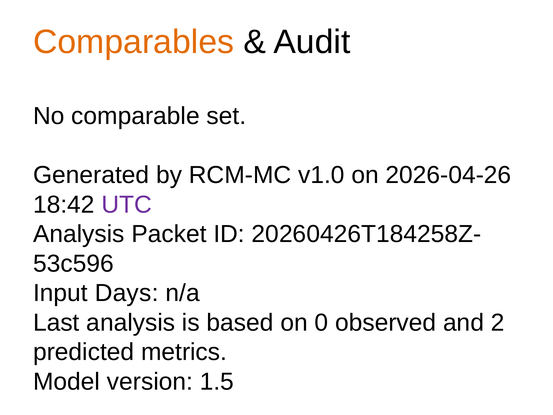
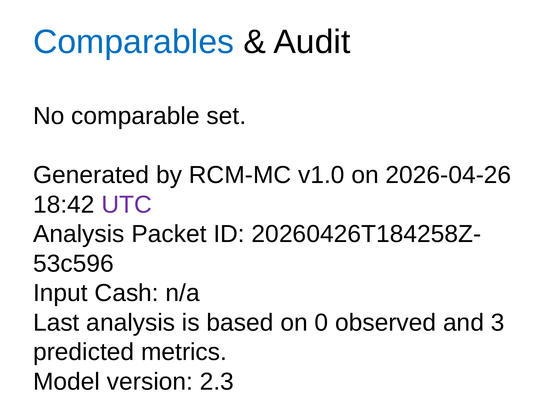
Comparables colour: orange -> blue
Days: Days -> Cash
2: 2 -> 3
1.5: 1.5 -> 2.3
